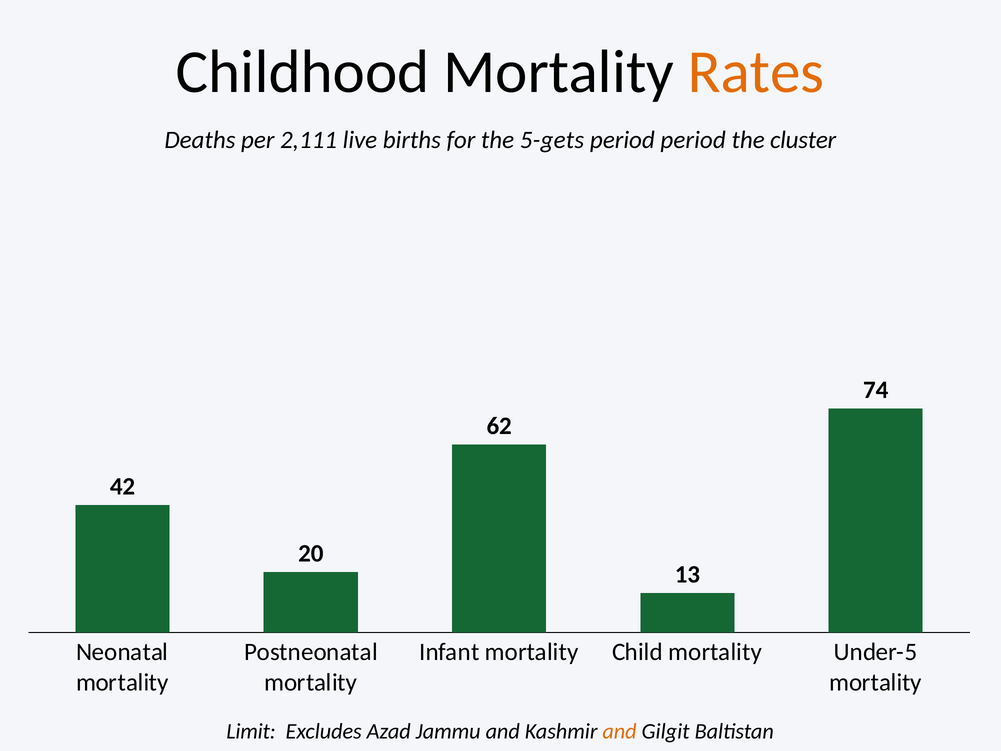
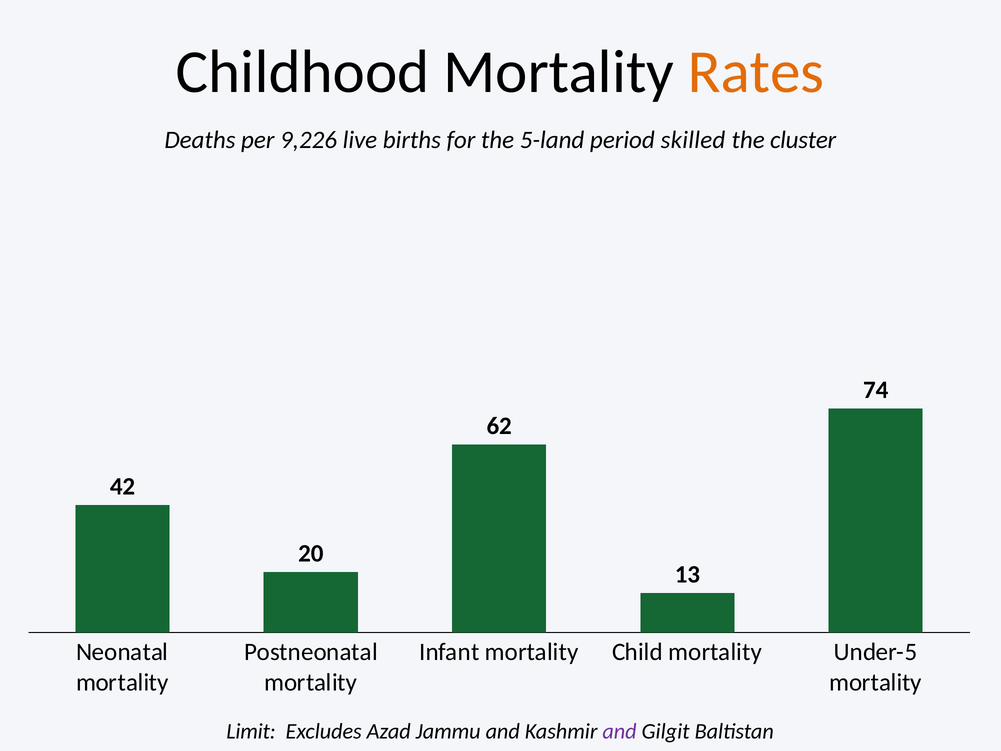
2,111: 2,111 -> 9,226
5-gets: 5-gets -> 5-land
period period: period -> skilled
and at (620, 731) colour: orange -> purple
